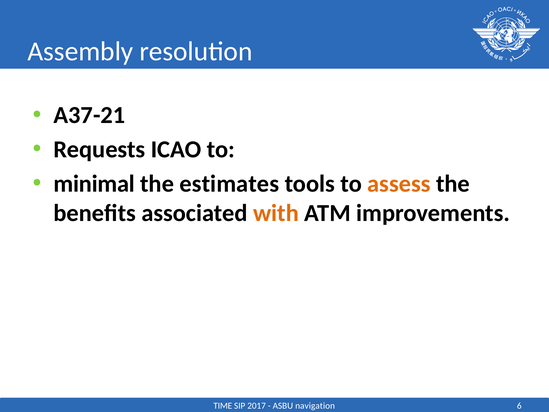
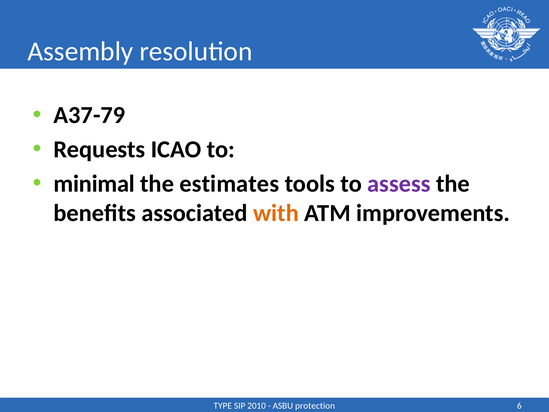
A37-21: A37-21 -> A37-79
assess colour: orange -> purple
TIME: TIME -> TYPE
2017: 2017 -> 2010
navigation: navigation -> protection
